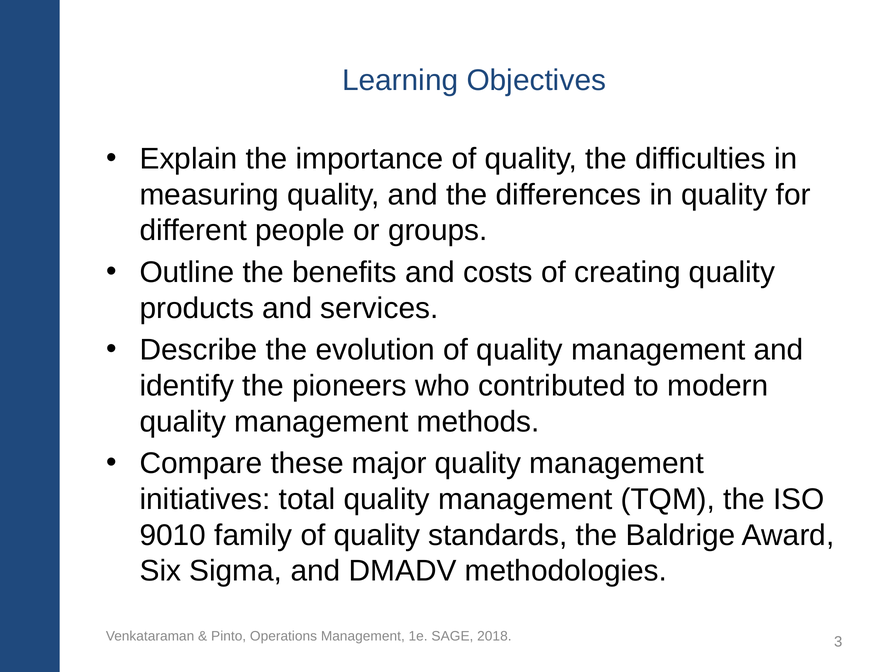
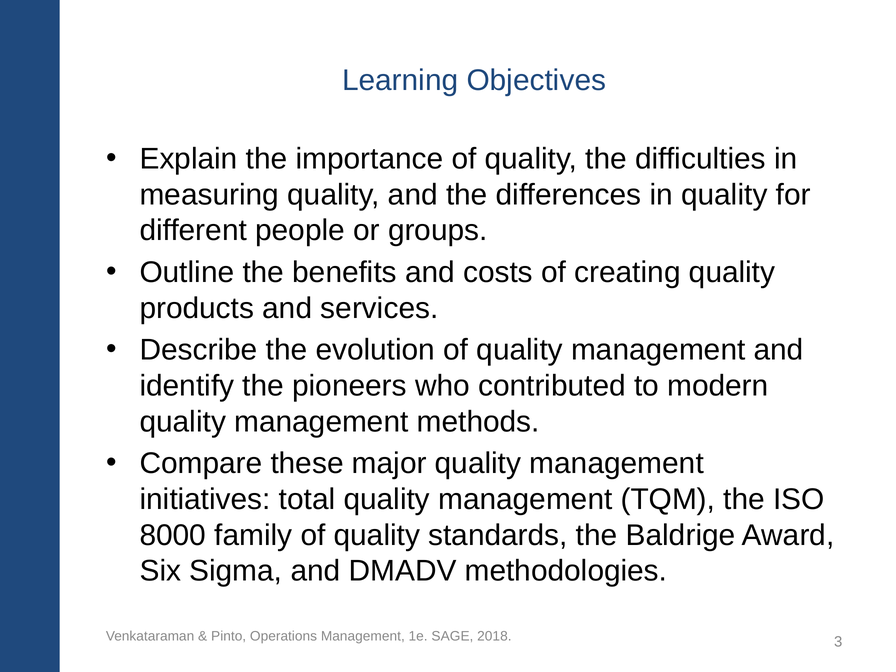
9010: 9010 -> 8000
